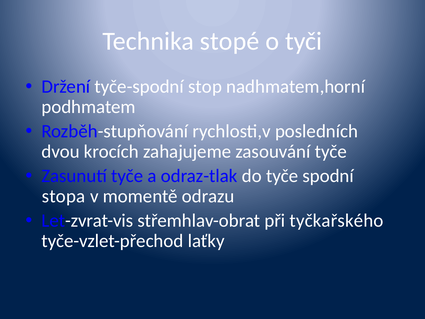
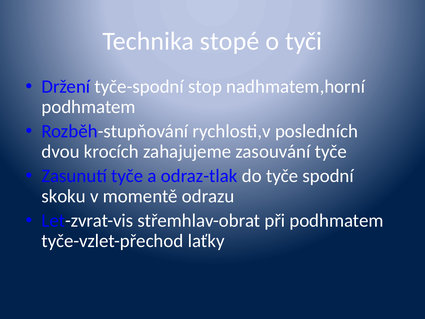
stopa: stopa -> skoku
při tyčkařského: tyčkařského -> podhmatem
